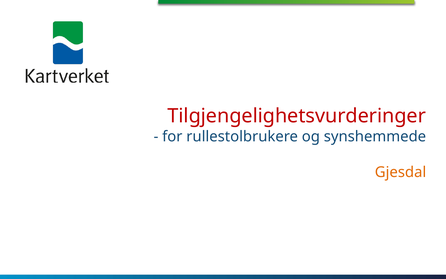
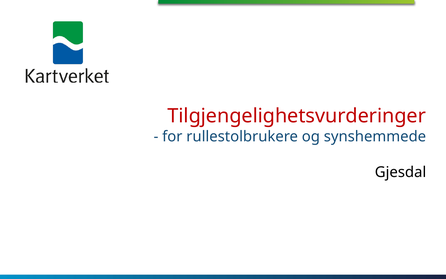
Gjesdal colour: orange -> black
